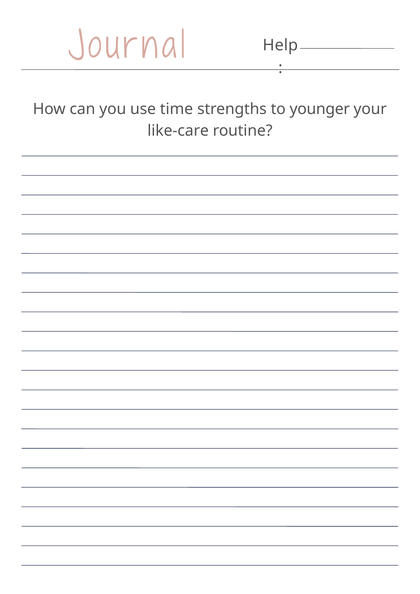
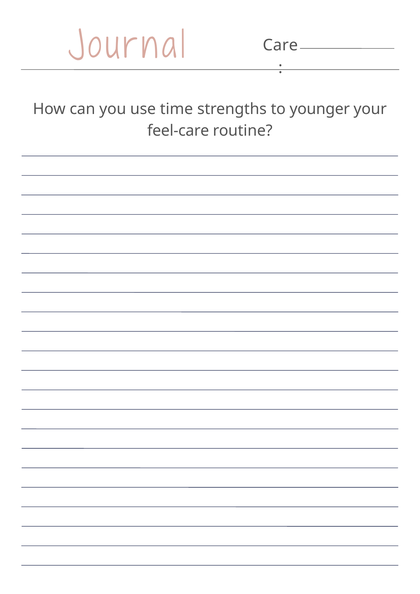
Help: Help -> Care
like-care: like-care -> feel-care
